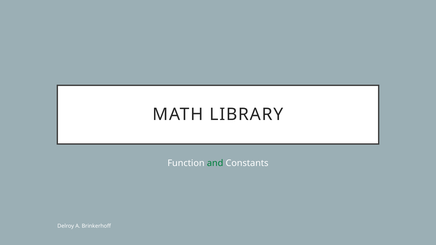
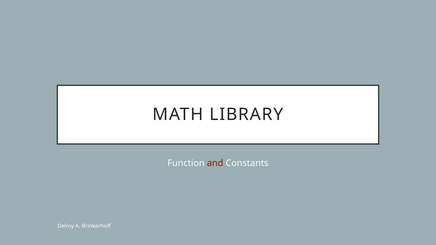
and colour: green -> red
